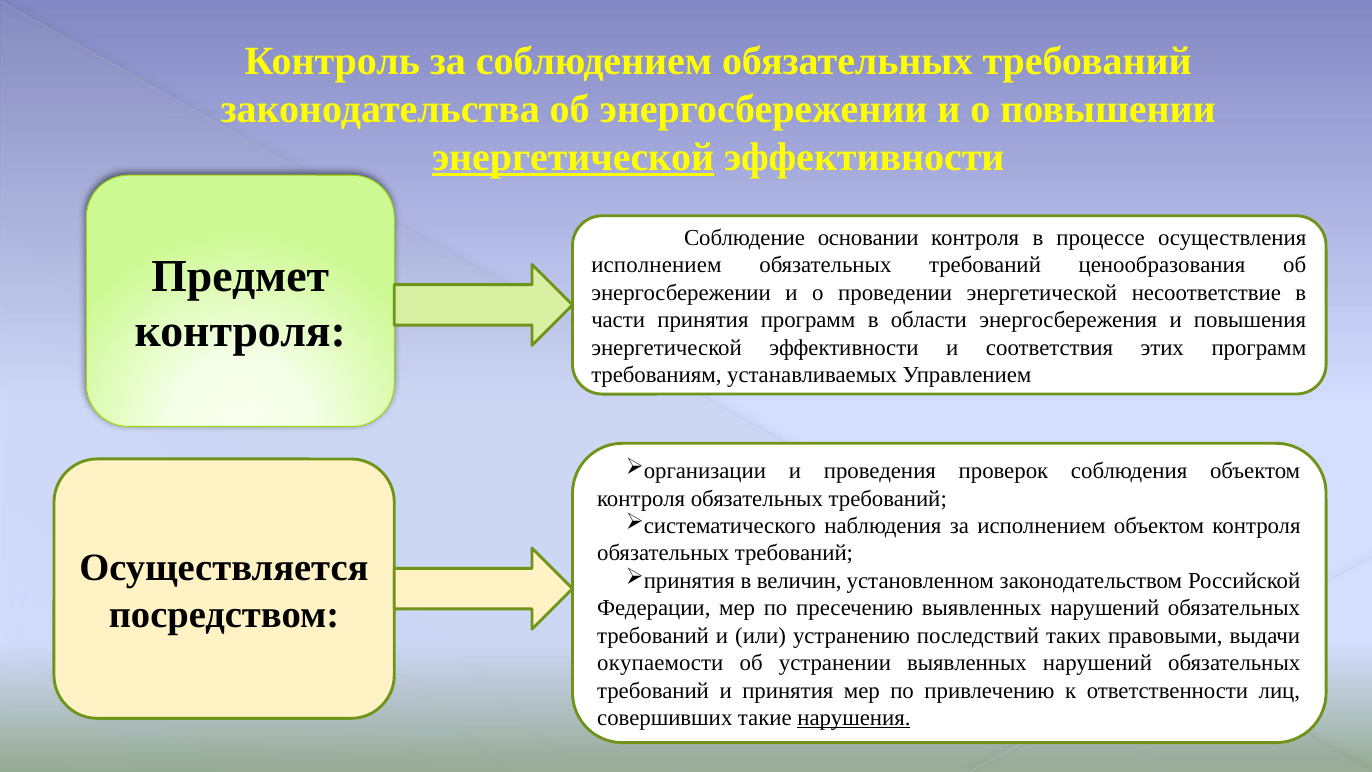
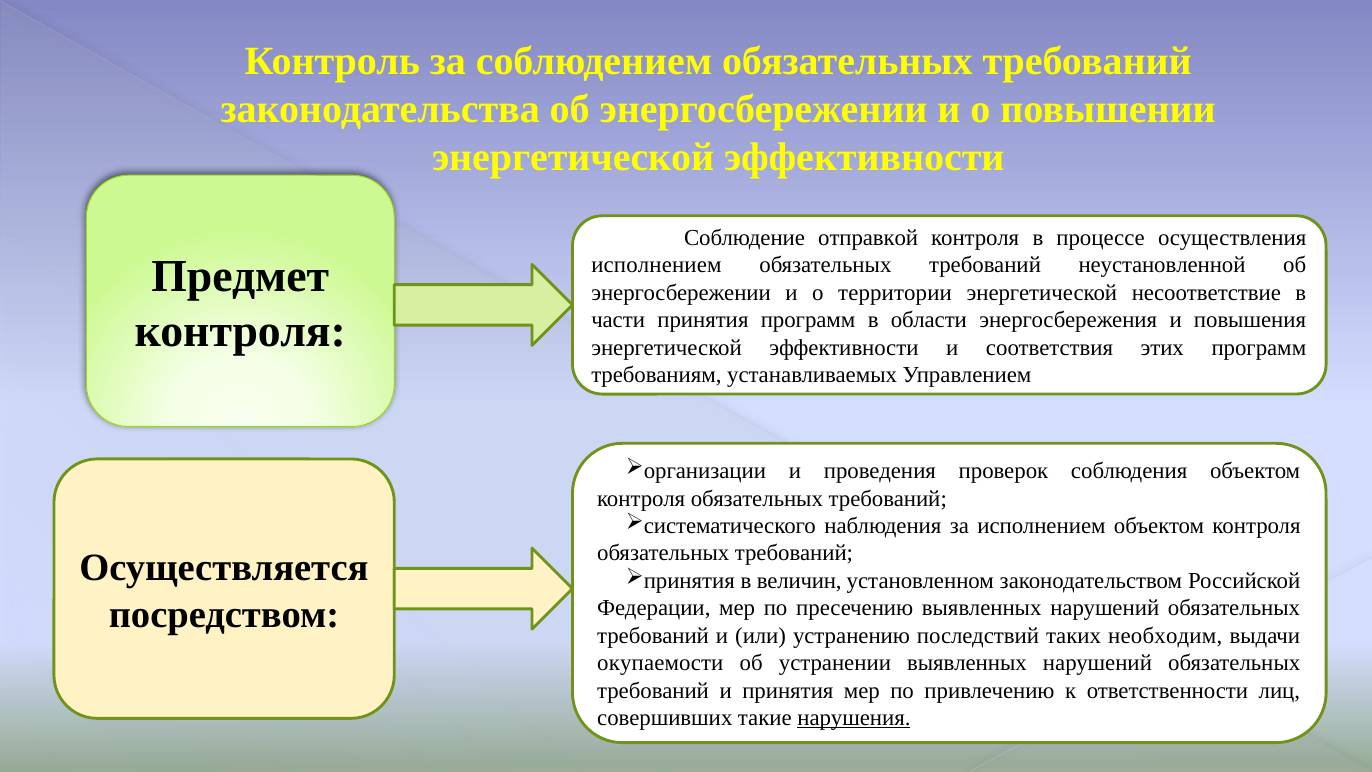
энергетической at (573, 157) underline: present -> none
основании: основании -> отправкой
ценообразования: ценообразования -> неустановленной
проведении: проведении -> территории
правовыми: правовыми -> необходим
